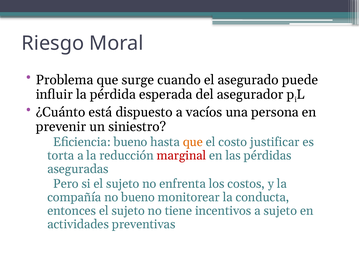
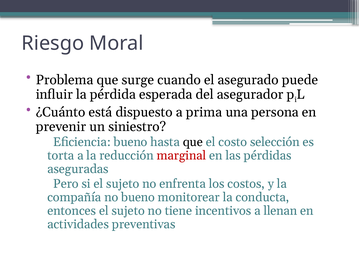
vacíos: vacíos -> prima
que at (193, 142) colour: orange -> black
justificar: justificar -> selección
a sujeto: sujeto -> llenan
